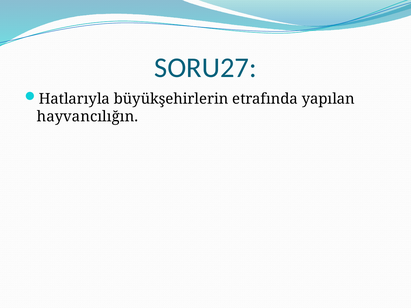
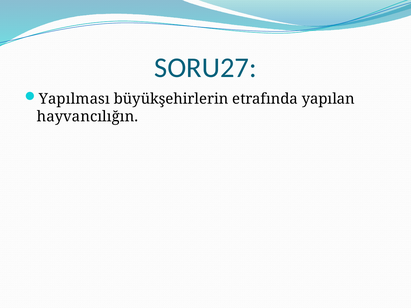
Hatlarıyla: Hatlarıyla -> Yapılması
